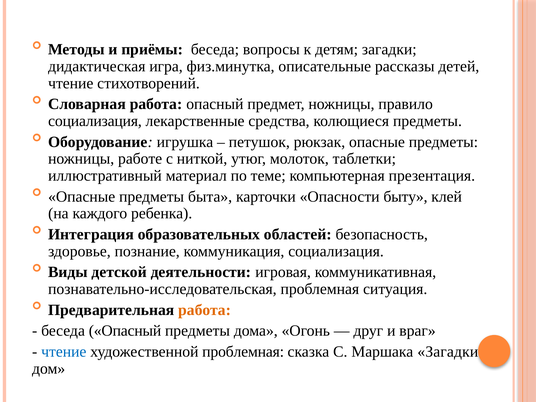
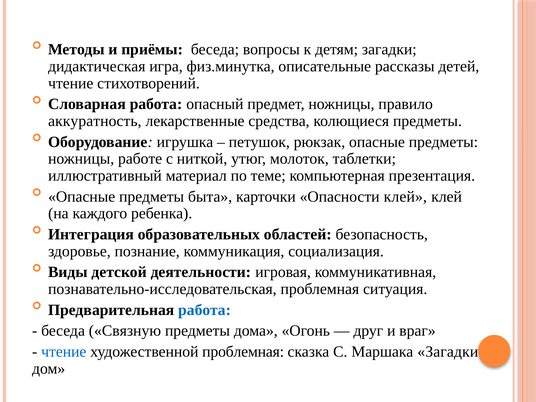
социализация at (95, 121): социализация -> аккуратность
Опасности быту: быту -> клей
работа at (205, 310) colour: orange -> blue
беседа Опасный: Опасный -> Связную
